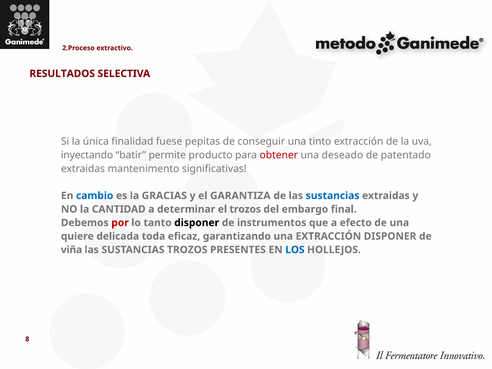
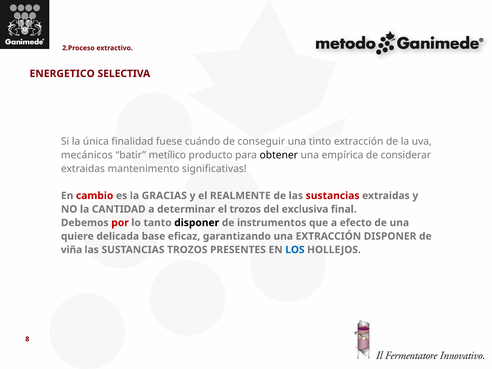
RESULTADOS: RESULTADOS -> ENERGETICO
pepitas: pepitas -> cuándo
inyectando: inyectando -> mecánicos
permite: permite -> metílico
obtener colour: red -> black
deseado: deseado -> empírica
patentado: patentado -> considerar
cambio colour: blue -> red
GARANTIZA: GARANTIZA -> REALMENTE
sustancias at (333, 196) colour: blue -> red
embargo: embargo -> exclusiva
toda: toda -> base
